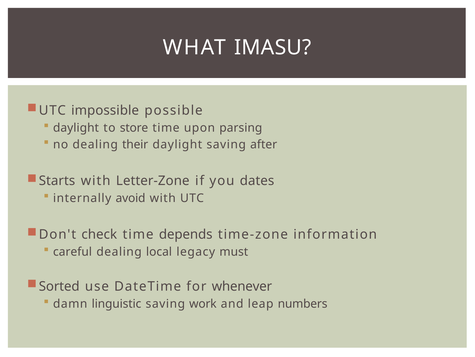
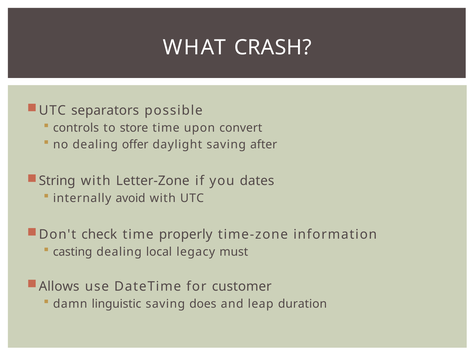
IMASU: IMASU -> CRASH
impossible: impossible -> separators
daylight at (76, 128): daylight -> controls
parsing: parsing -> convert
their: their -> offer
Starts: Starts -> String
depends: depends -> properly
careful: careful -> casting
Sorted: Sorted -> Allows
whenever: whenever -> customer
work: work -> does
numbers: numbers -> duration
